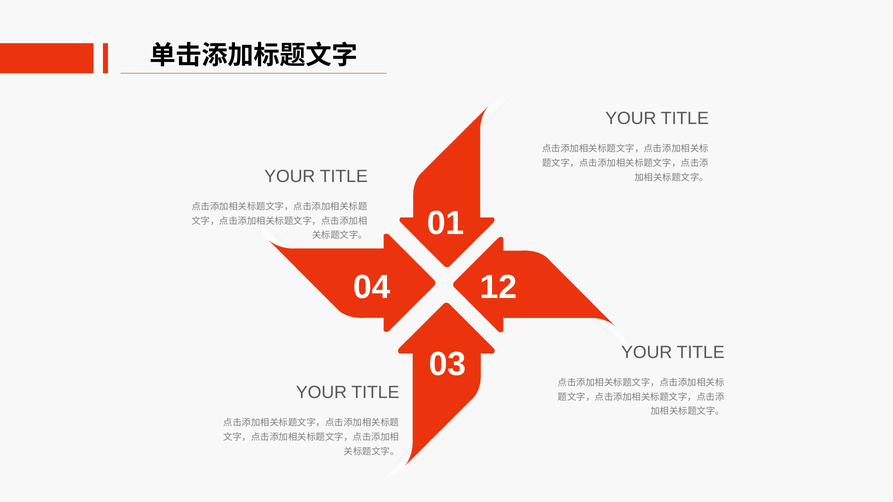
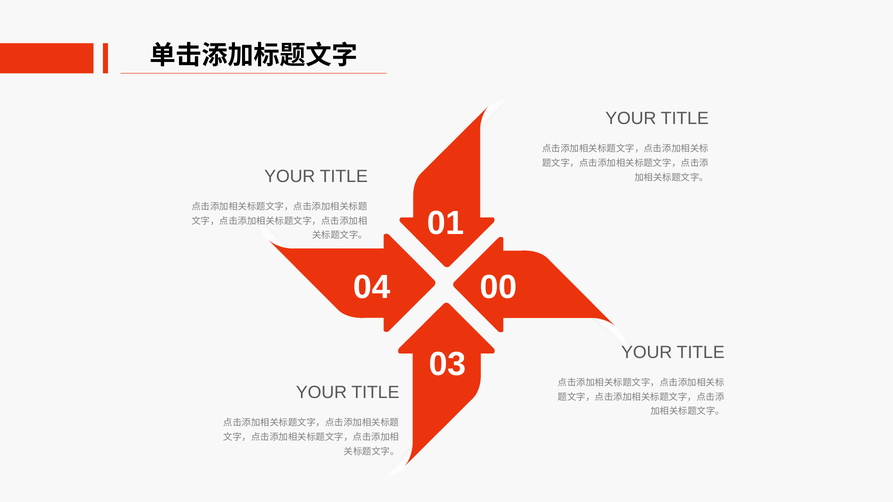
12: 12 -> 00
